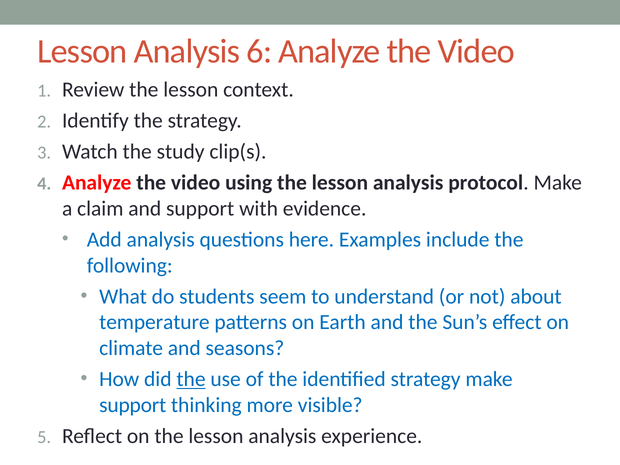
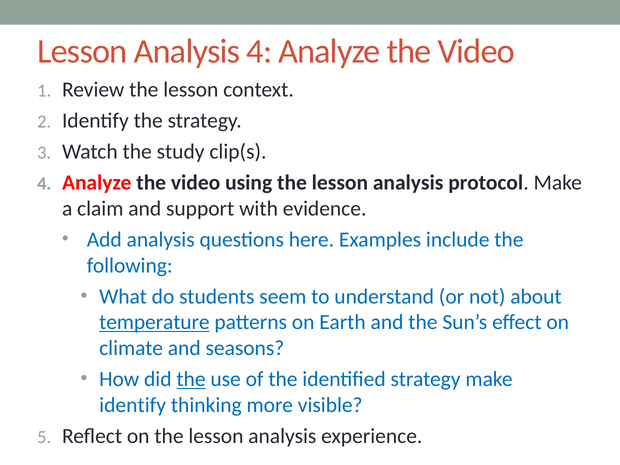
Analysis 6: 6 -> 4
temperature underline: none -> present
support at (133, 405): support -> identify
